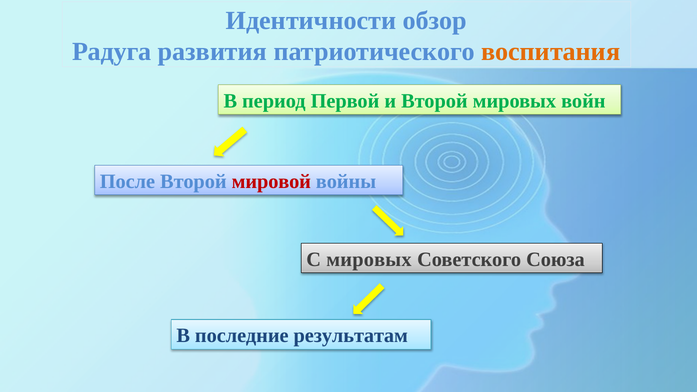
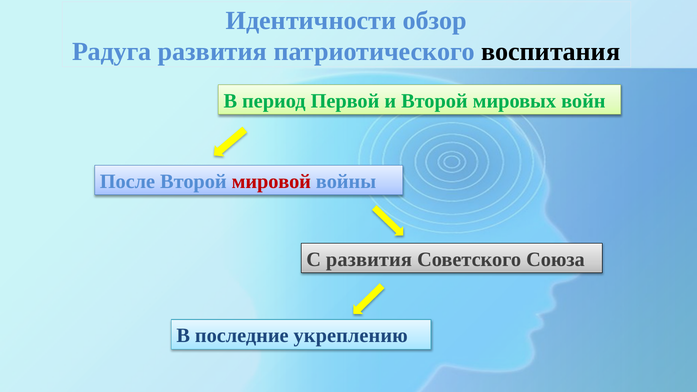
воспитания colour: orange -> black
С мировых: мировых -> развития
результатам: результатам -> укреплению
